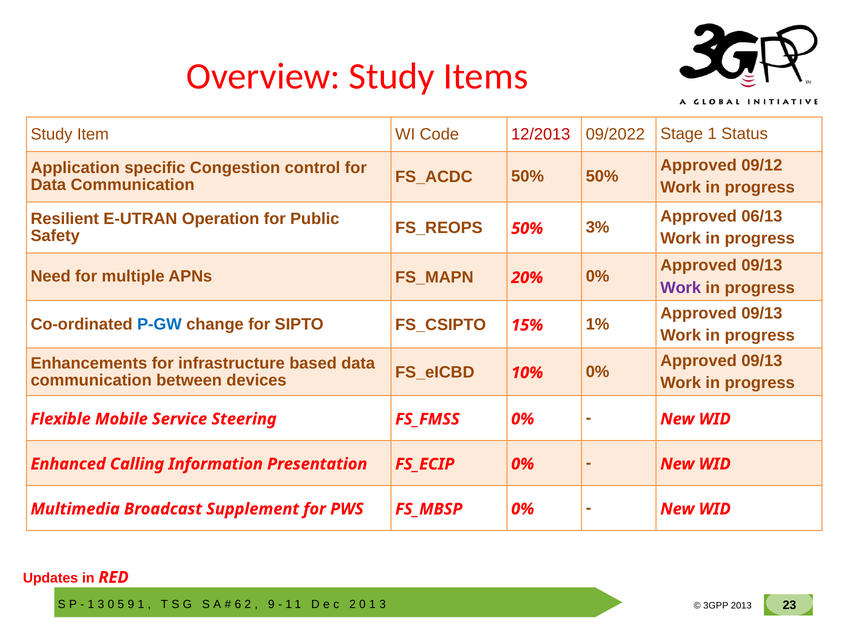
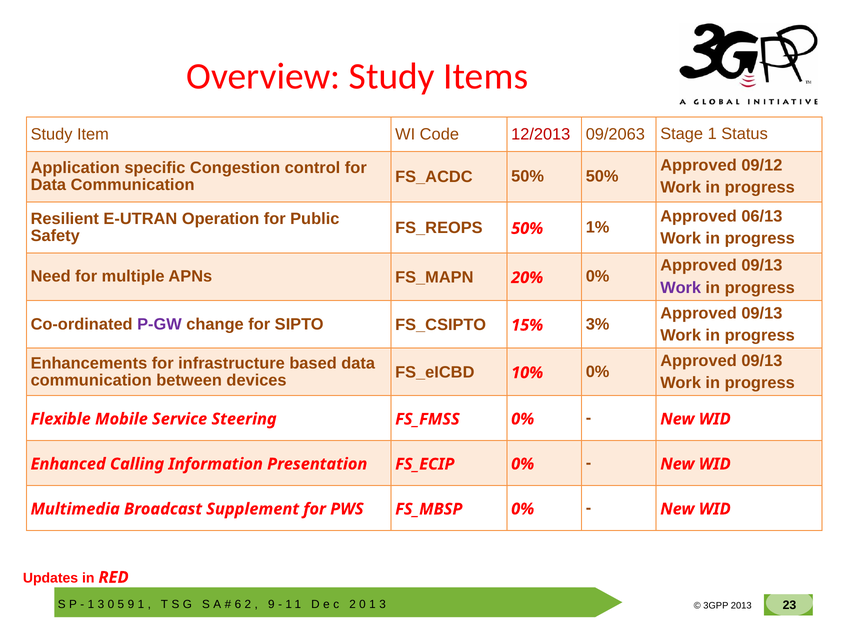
09/2022: 09/2022 -> 09/2063
3%: 3% -> 1%
P-GW colour: blue -> purple
1%: 1% -> 3%
